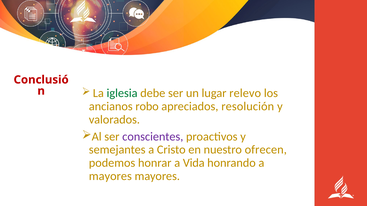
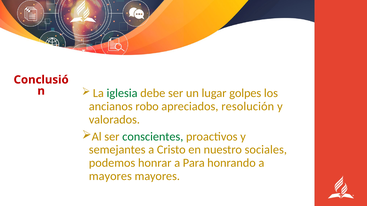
relevo: relevo -> golpes
conscientes colour: purple -> green
ofrecen: ofrecen -> sociales
Vida: Vida -> Para
